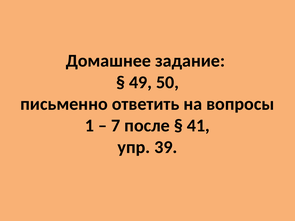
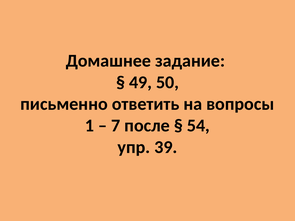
41: 41 -> 54
